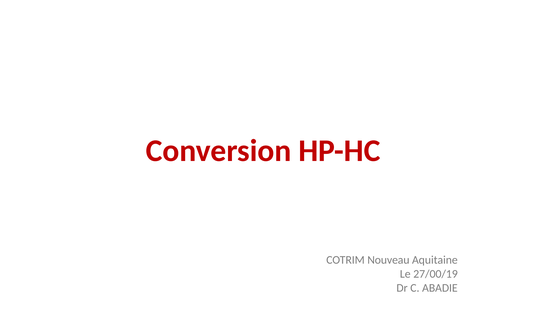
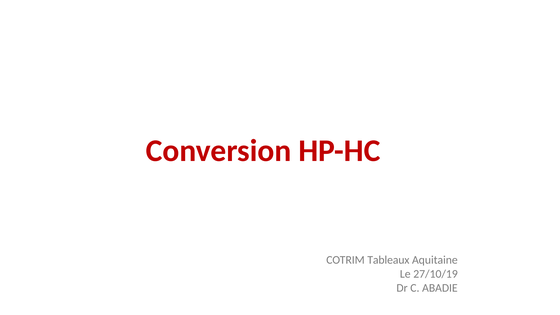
Nouveau: Nouveau -> Tableaux
27/00/19: 27/00/19 -> 27/10/19
